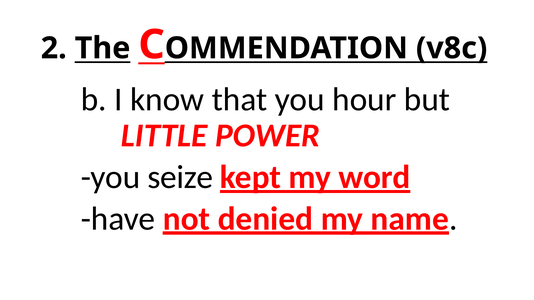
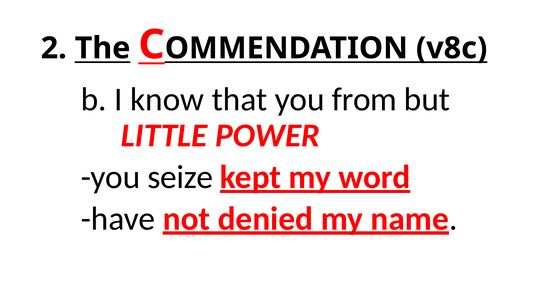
hour: hour -> from
